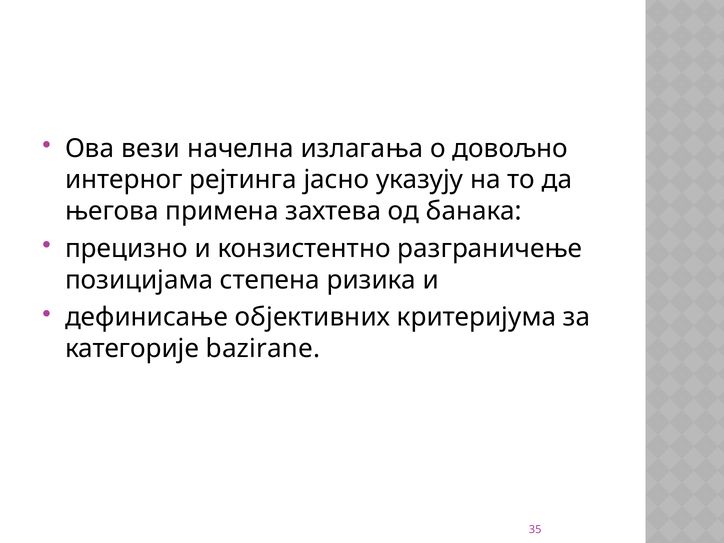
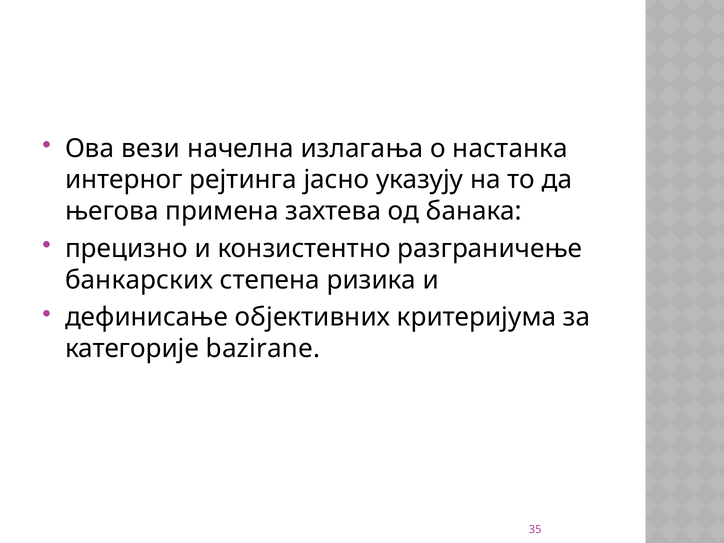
довољно: довољно -> настанка
позицијама: позицијама -> банкарских
